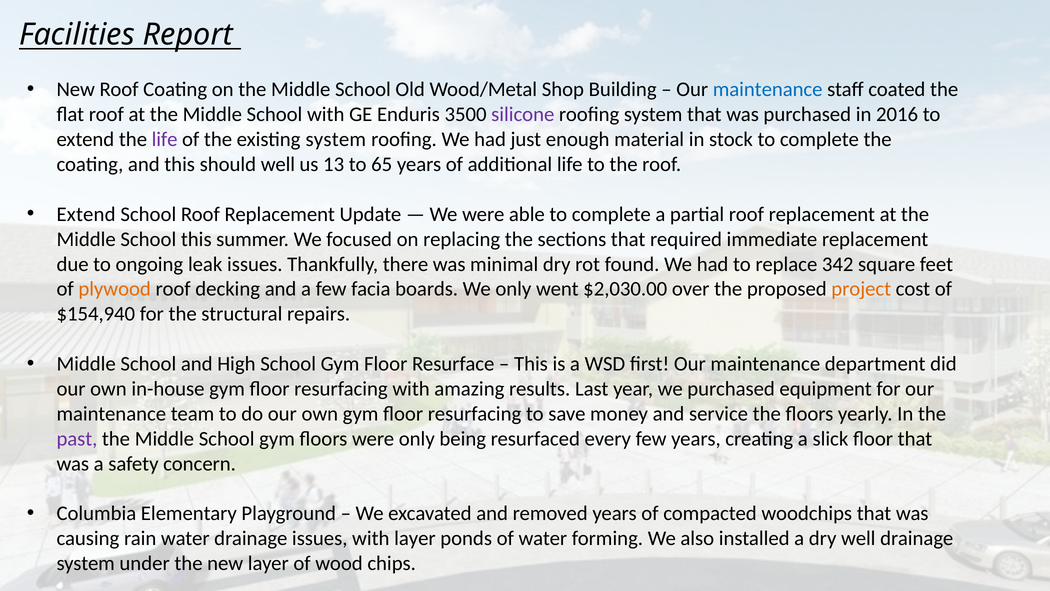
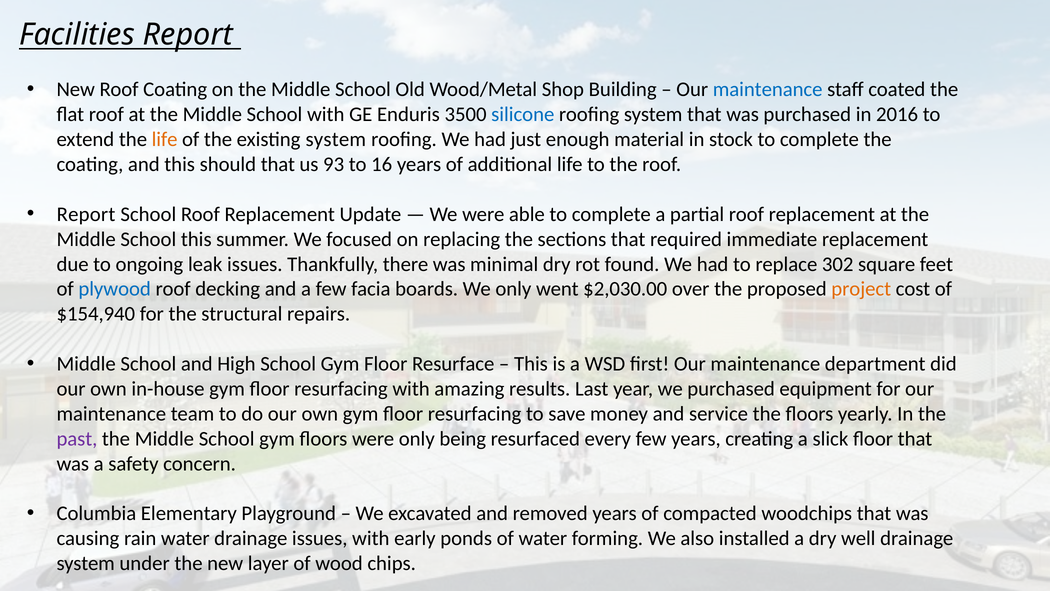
silicone colour: purple -> blue
life at (165, 139) colour: purple -> orange
should well: well -> that
13: 13 -> 93
65: 65 -> 16
Extend at (86, 214): Extend -> Report
342: 342 -> 302
plywood colour: orange -> blue
with layer: layer -> early
